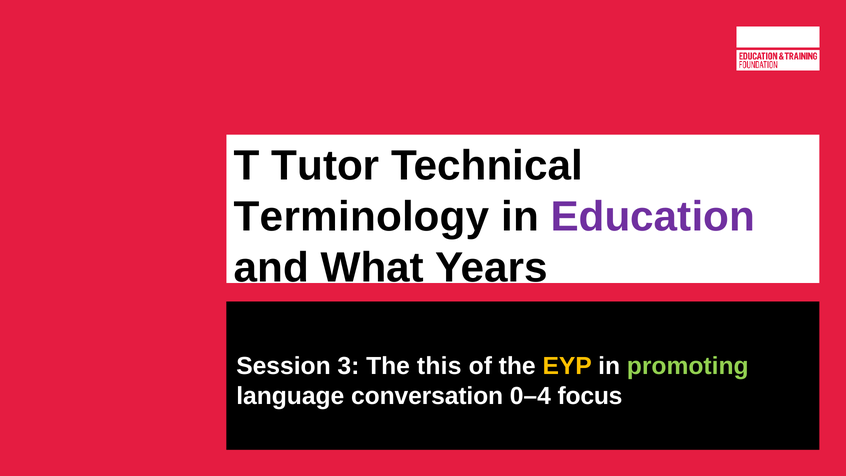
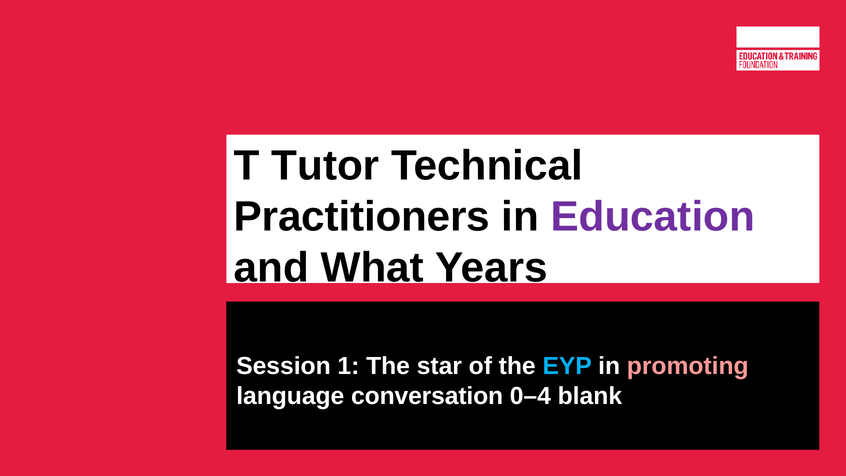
Terminology: Terminology -> Practitioners
3: 3 -> 1
this: this -> star
EYP colour: yellow -> light blue
promoting colour: light green -> pink
focus: focus -> blank
